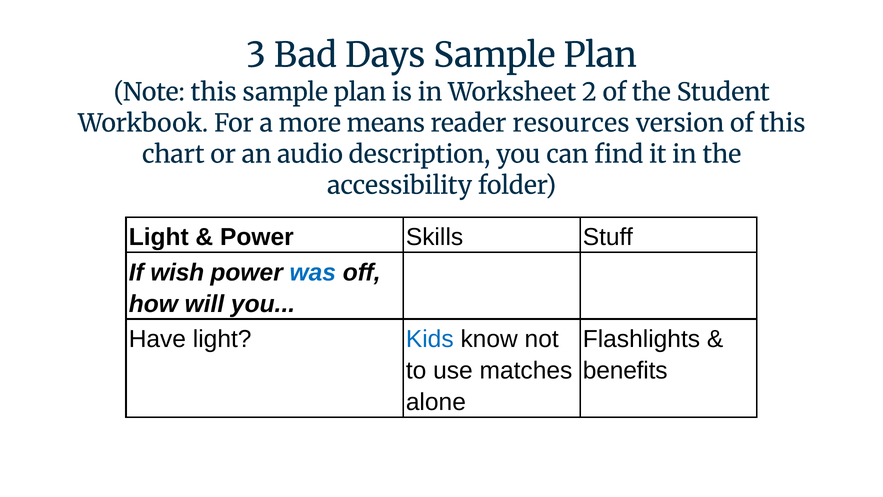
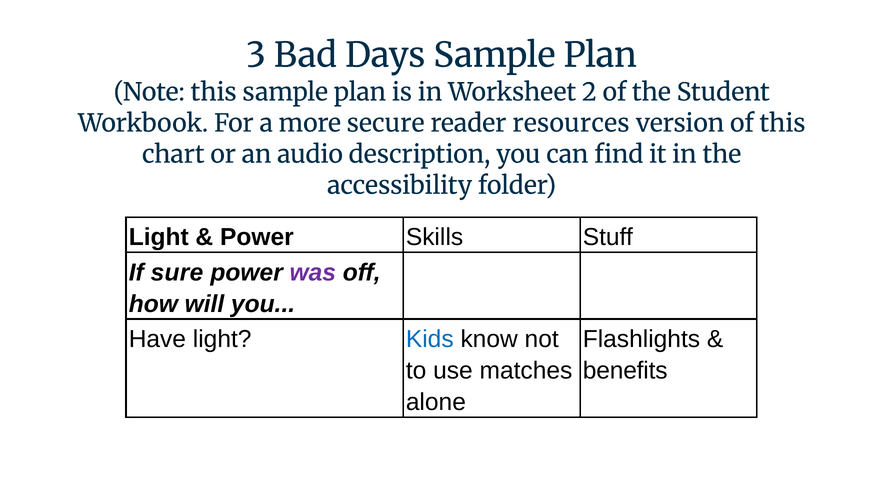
means: means -> secure
wish: wish -> sure
was colour: blue -> purple
